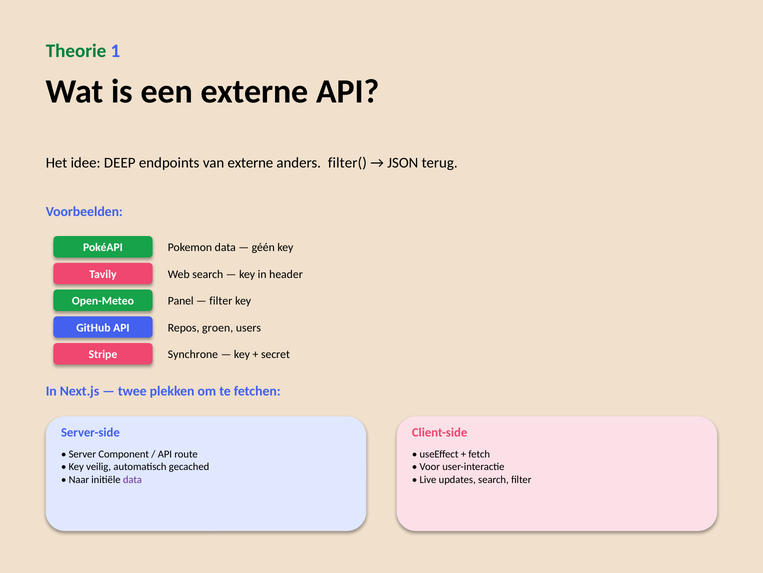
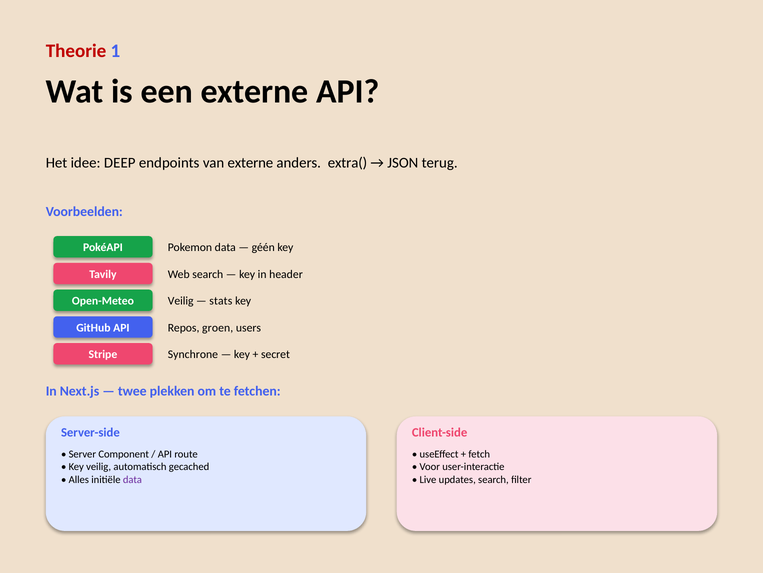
Theorie colour: green -> red
filter(: filter( -> extra(
Open-Meteo Panel: Panel -> Veilig
filter at (221, 301): filter -> stats
Naar: Naar -> Alles
